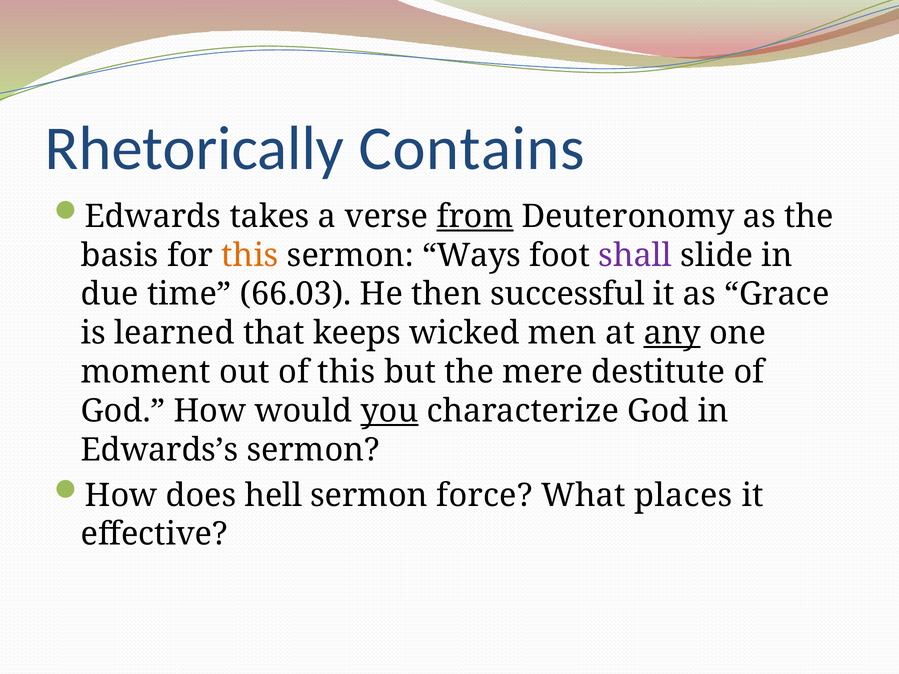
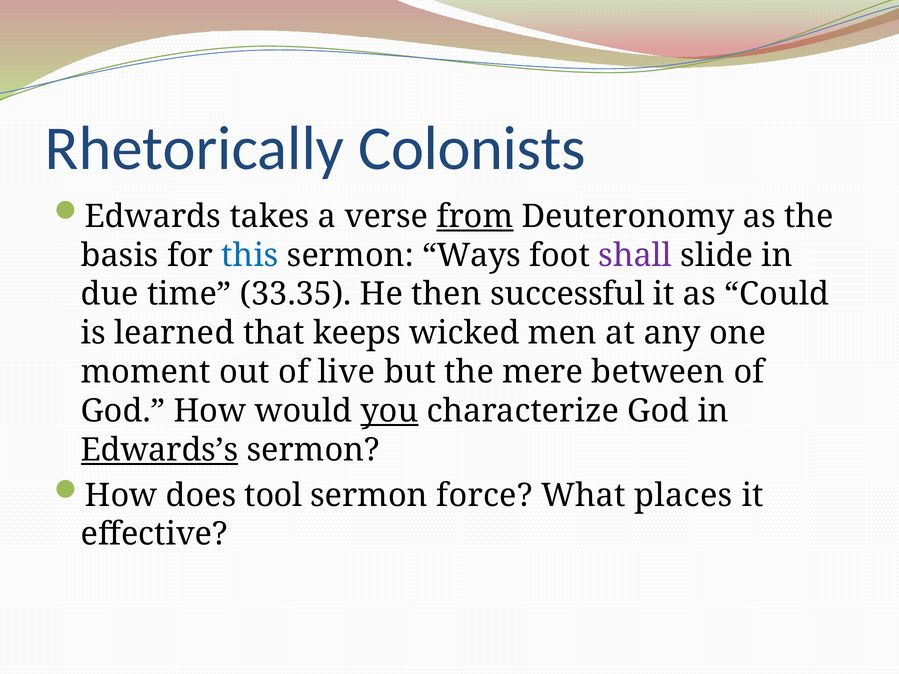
Contains: Contains -> Colonists
this at (250, 255) colour: orange -> blue
66.03: 66.03 -> 33.35
Grace: Grace -> Could
any underline: present -> none
of this: this -> live
destitute: destitute -> between
Edwards’s underline: none -> present
hell: hell -> tool
